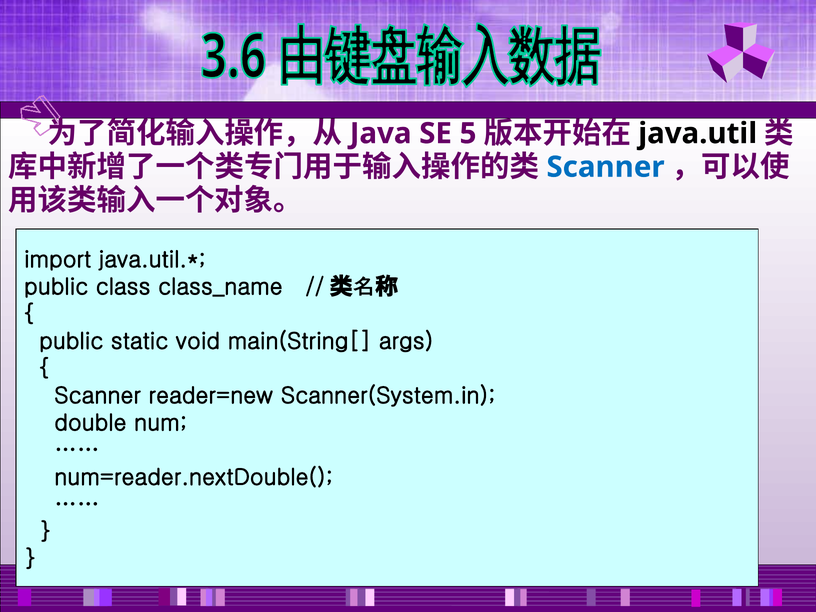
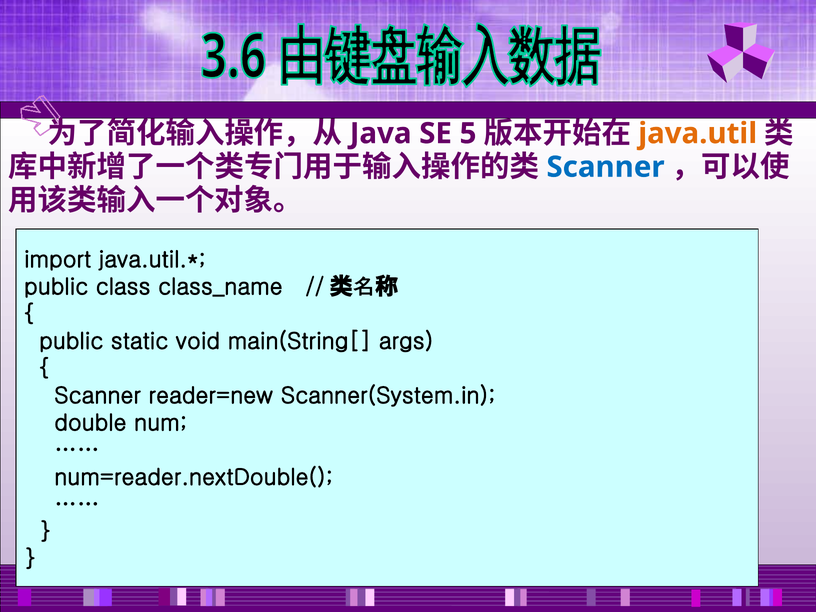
java.util colour: black -> orange
